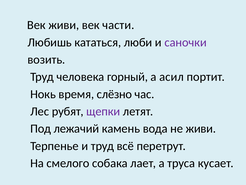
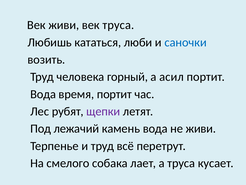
век части: части -> труса
саночки colour: purple -> blue
Нокь at (43, 94): Нокь -> Вода
время слёзно: слёзно -> портит
